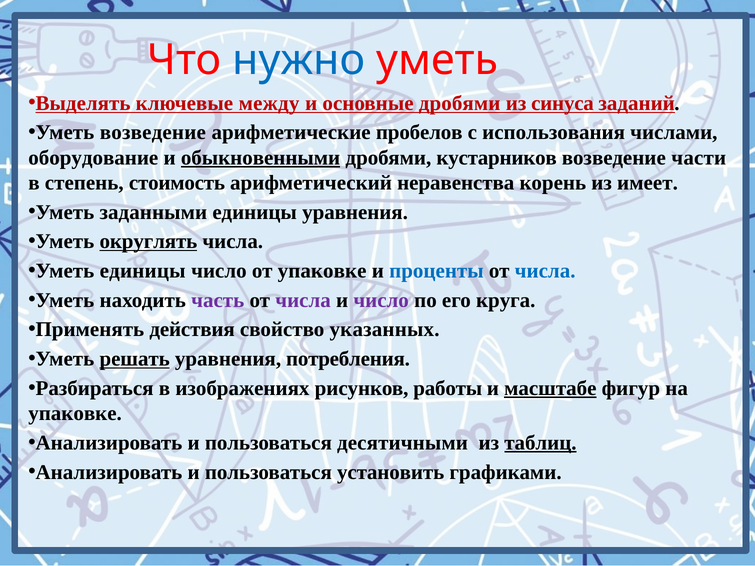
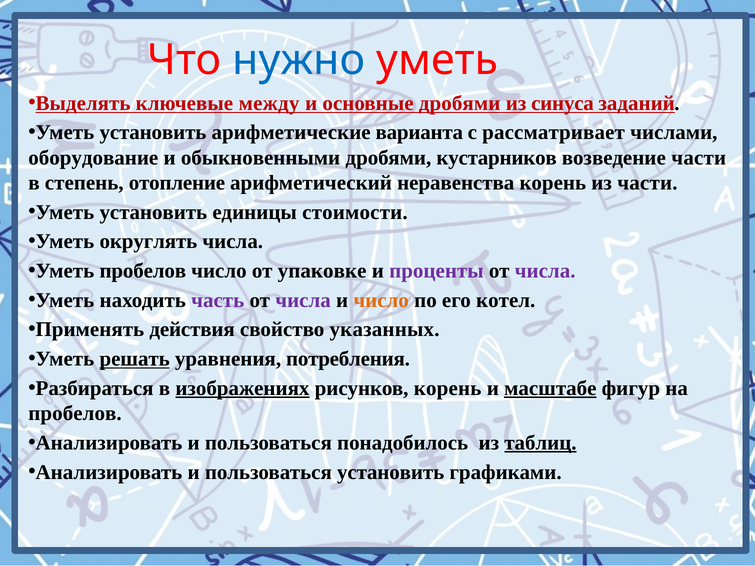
возведение at (153, 133): возведение -> установить
пробелов: пробелов -> варианта
использования: использования -> рассматривает
обыкновенными underline: present -> none
стоимость: стоимость -> отопление
из имеет: имеет -> части
заданными at (153, 212): заданными -> установить
единицы уравнения: уравнения -> стоимости
округлять underline: present -> none
Уметь единицы: единицы -> пробелов
проценты colour: blue -> purple
числа at (545, 271) colour: blue -> purple
число at (381, 300) colour: purple -> orange
круга: круга -> котел
изображениях underline: none -> present
рисунков работы: работы -> корень
упаковке at (75, 414): упаковке -> пробелов
десятичными: десятичными -> понадобилось
